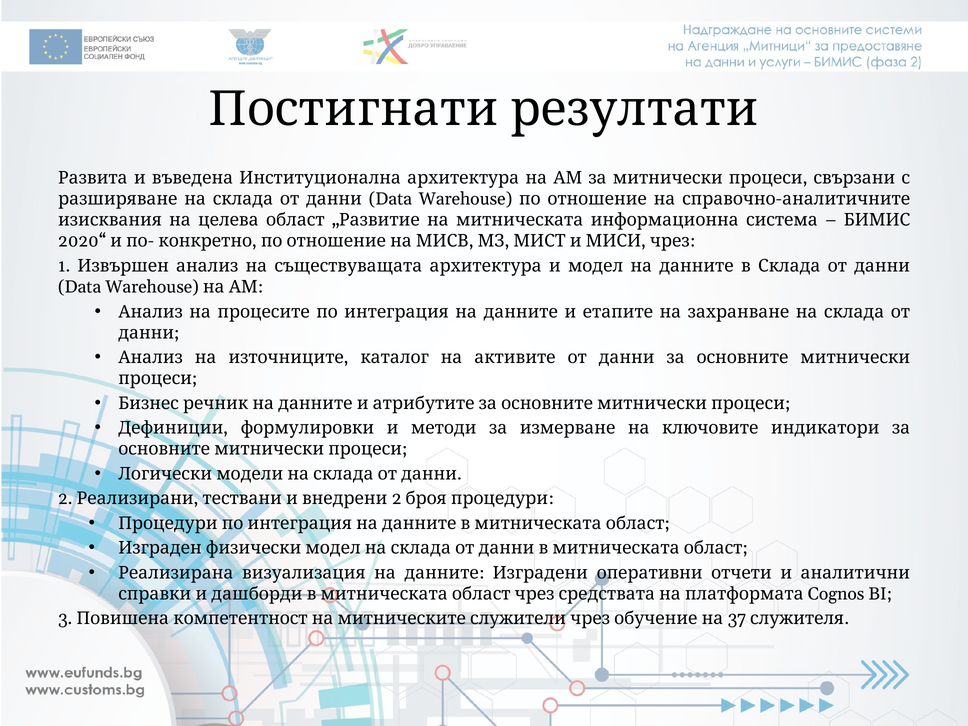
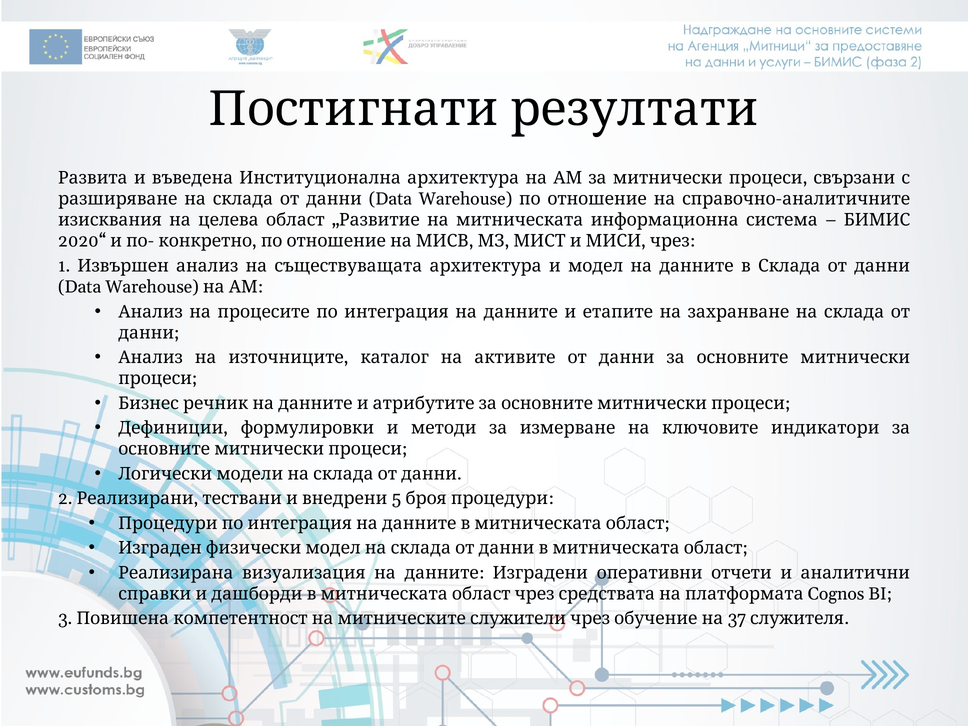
2 at (397, 499): 2 -> 5
